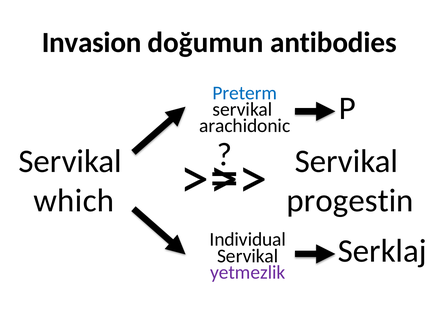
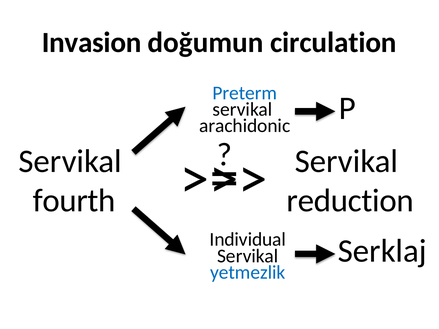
antibodies: antibodies -> circulation
which: which -> fourth
progestin: progestin -> reduction
yetmezlik colour: purple -> blue
